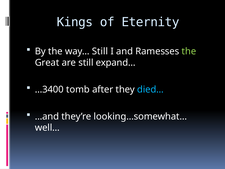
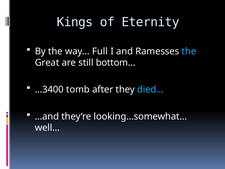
way… Still: Still -> Full
the at (189, 51) colour: light green -> light blue
expand…: expand… -> bottom…
